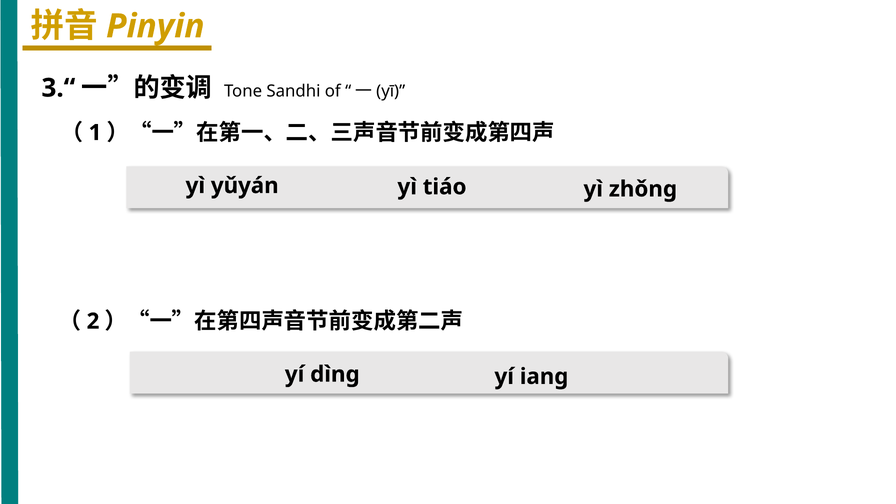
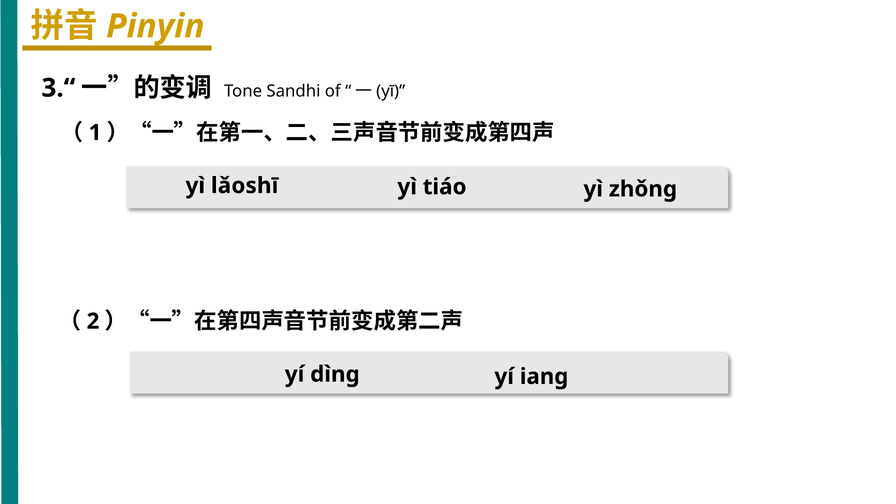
yǔyán: yǔyán -> lǎoshī
